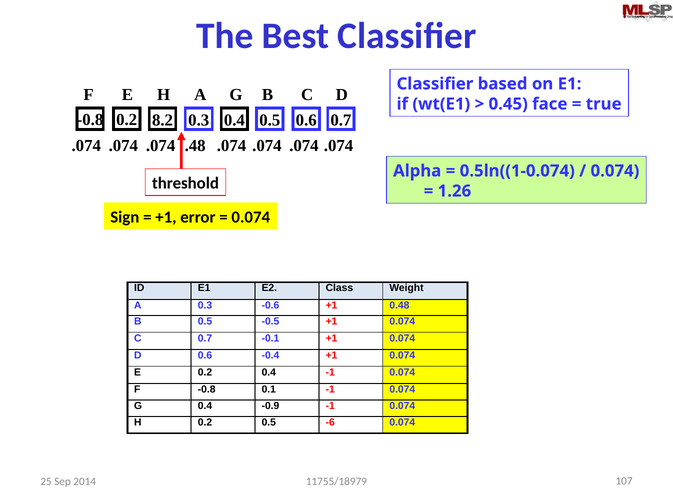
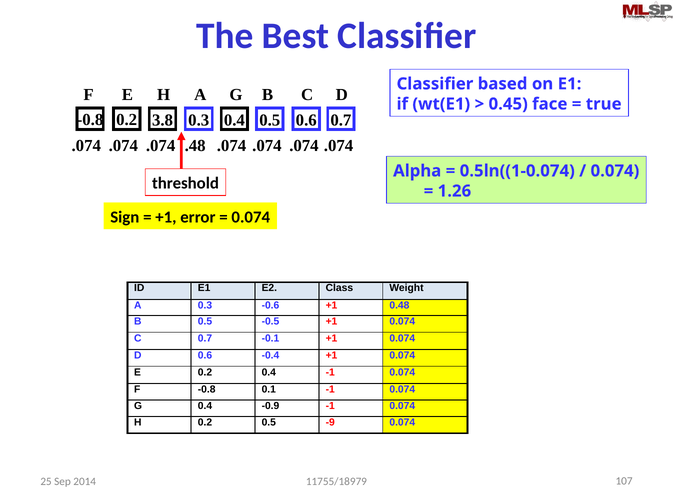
8.2: 8.2 -> 3.8
-6: -6 -> -9
